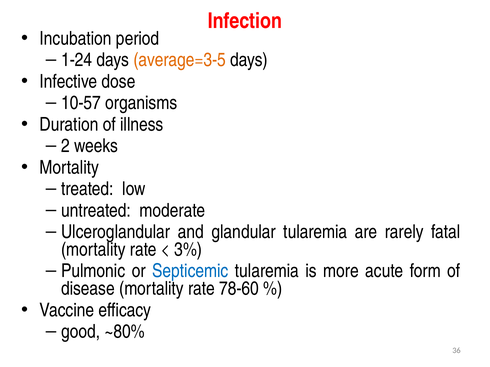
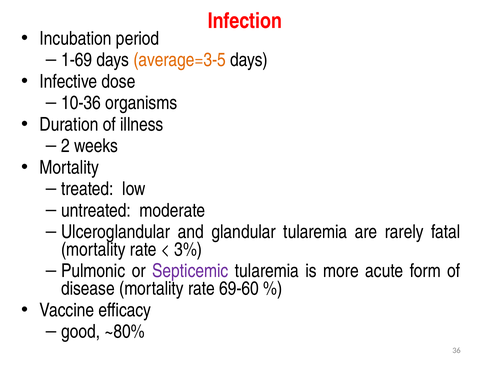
1-24: 1-24 -> 1-69
10-57: 10-57 -> 10-36
Septicemic colour: blue -> purple
78-60: 78-60 -> 69-60
